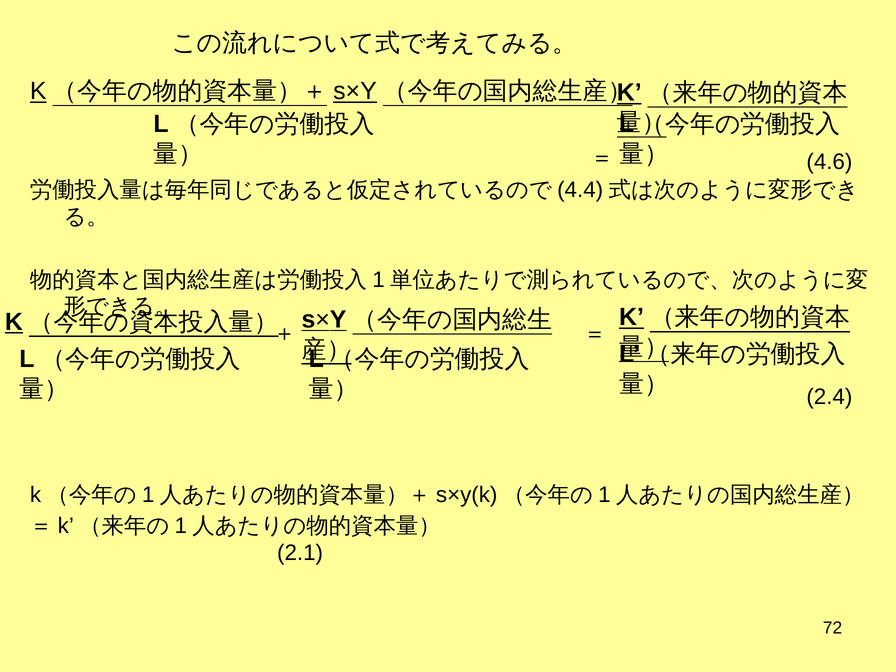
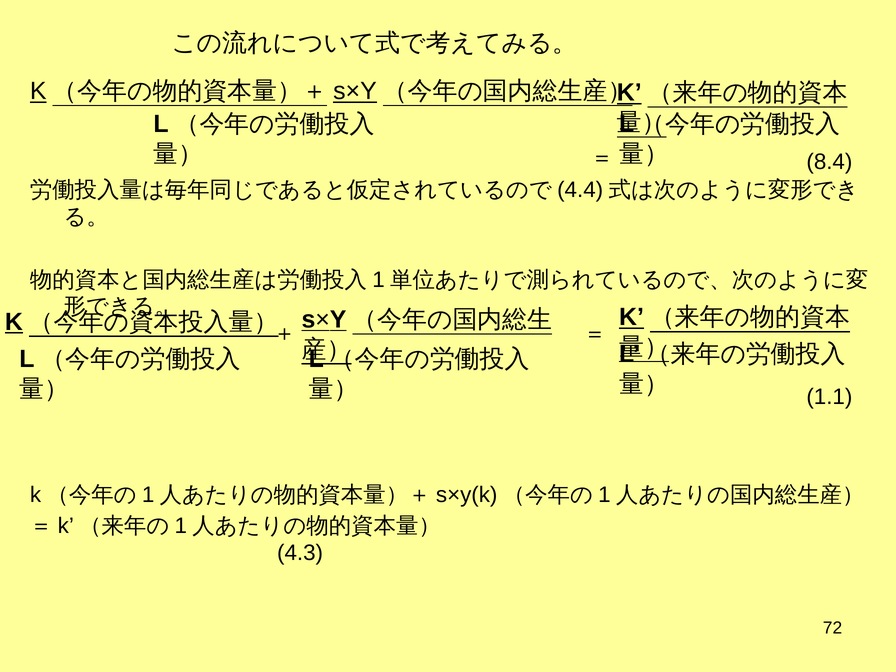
4.6: 4.6 -> 8.4
2.4: 2.4 -> 1.1
2.1: 2.1 -> 4.3
